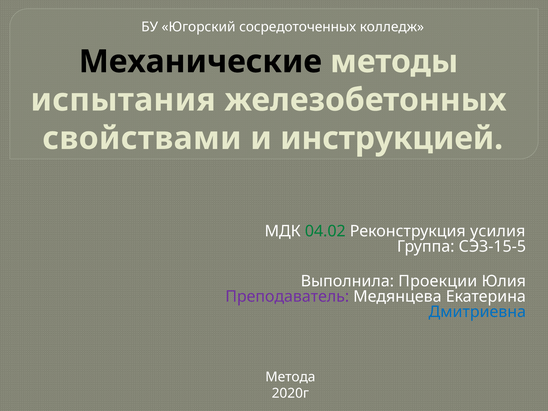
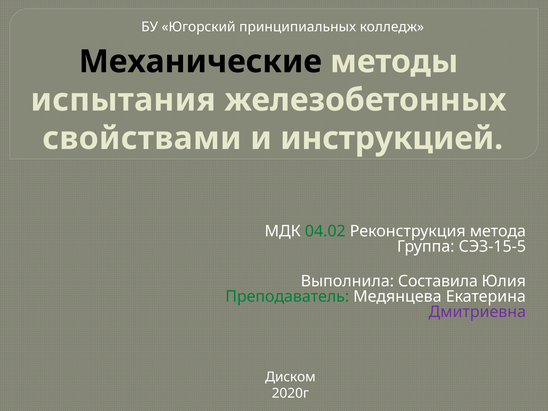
сосредоточенных: сосредоточенных -> принципиальных
усилия: усилия -> метода
Проекции: Проекции -> Составила
Преподаватель colour: purple -> green
Дмитриевна colour: blue -> purple
Метода: Метода -> Диском
